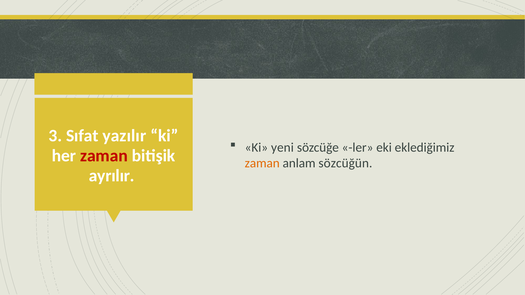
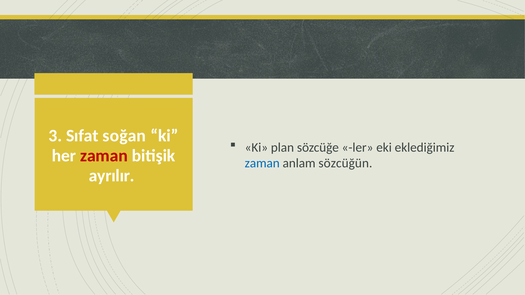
yazılır: yazılır -> soğan
yeni: yeni -> plan
zaman at (262, 163) colour: orange -> blue
